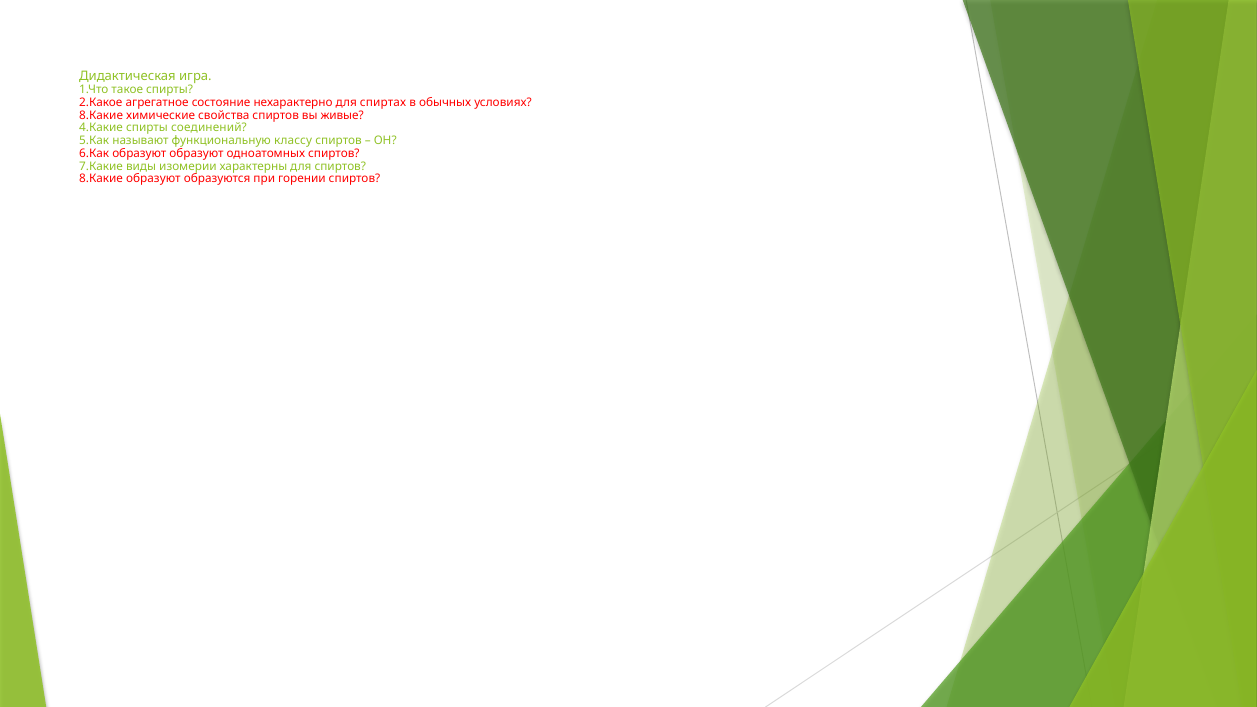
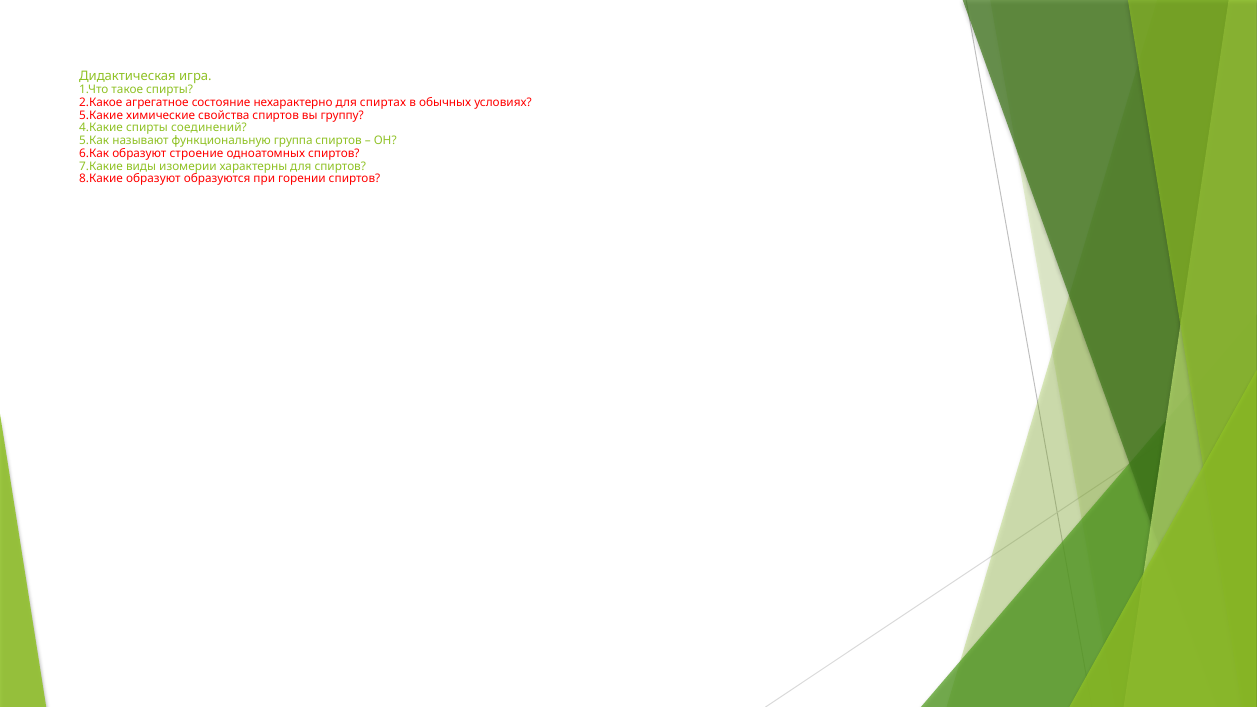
8.Какие at (101, 115): 8.Какие -> 5.Какие
живые: живые -> группу
классу: классу -> группа
образуют образуют: образуют -> строение
